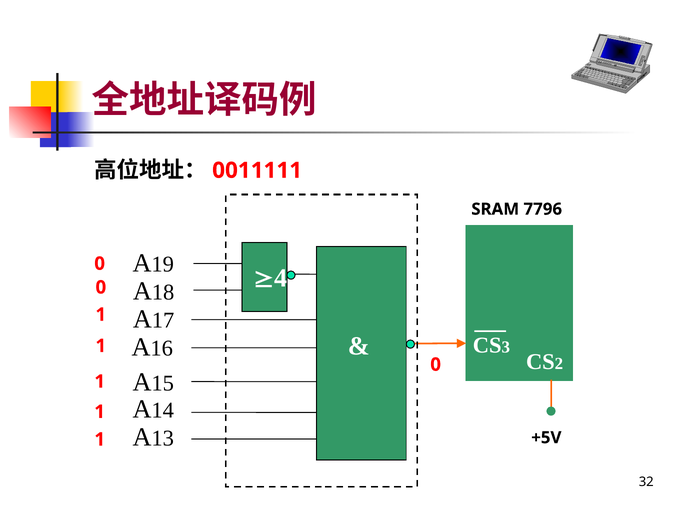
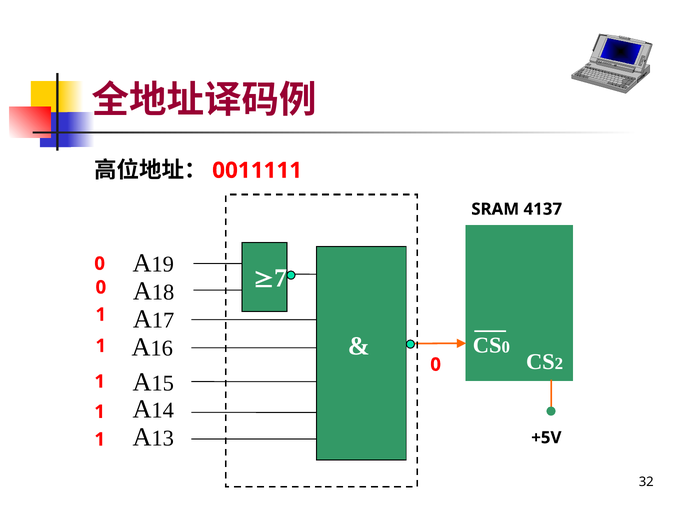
7796: 7796 -> 4137
4: 4 -> 7
3 at (506, 347): 3 -> 0
